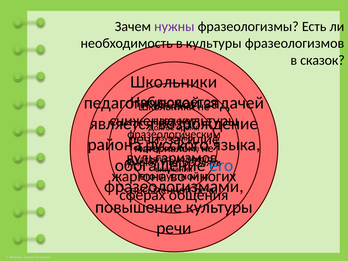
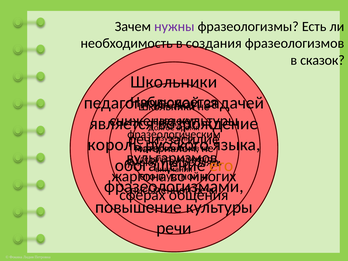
в культуры: культуры -> создания
района: района -> король
его at (221, 165) colour: blue -> orange
